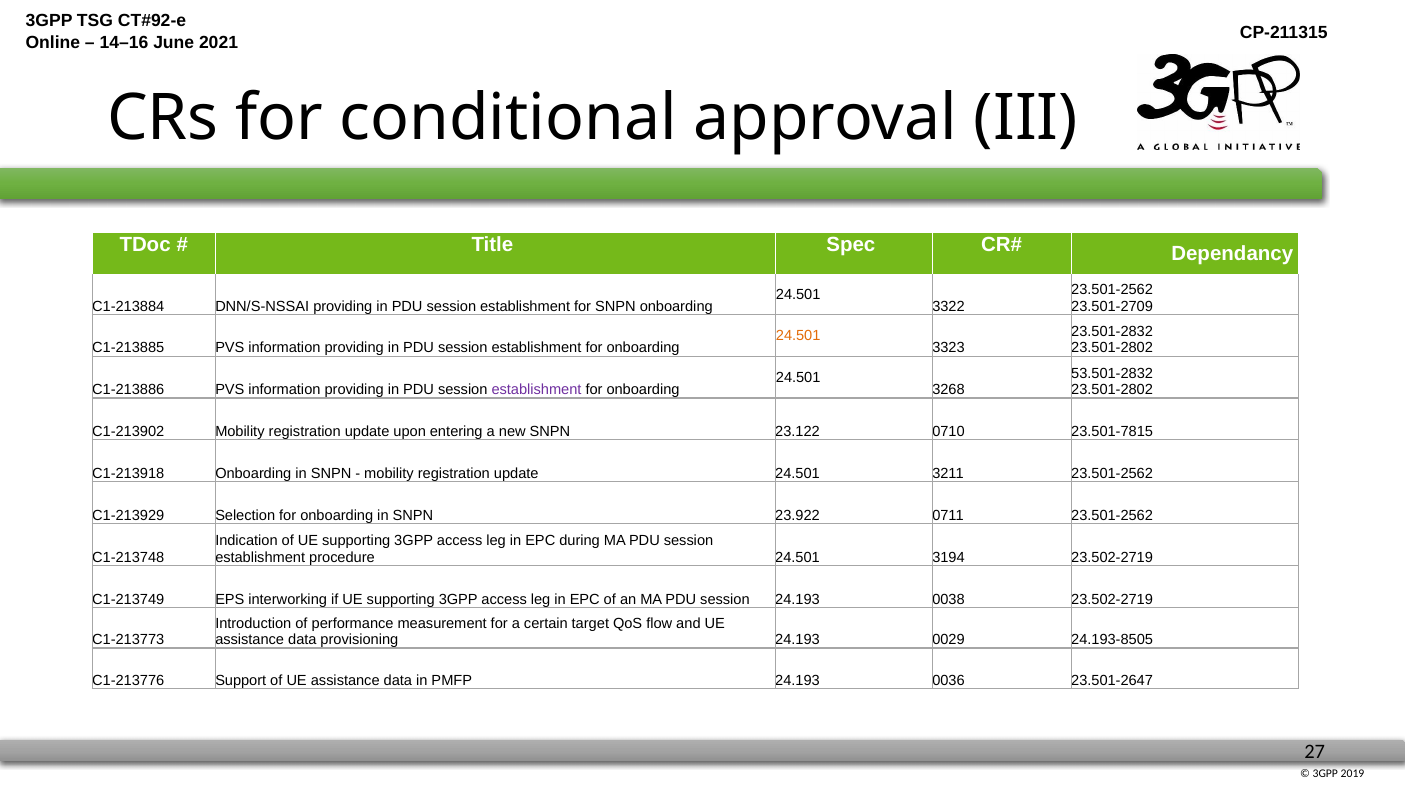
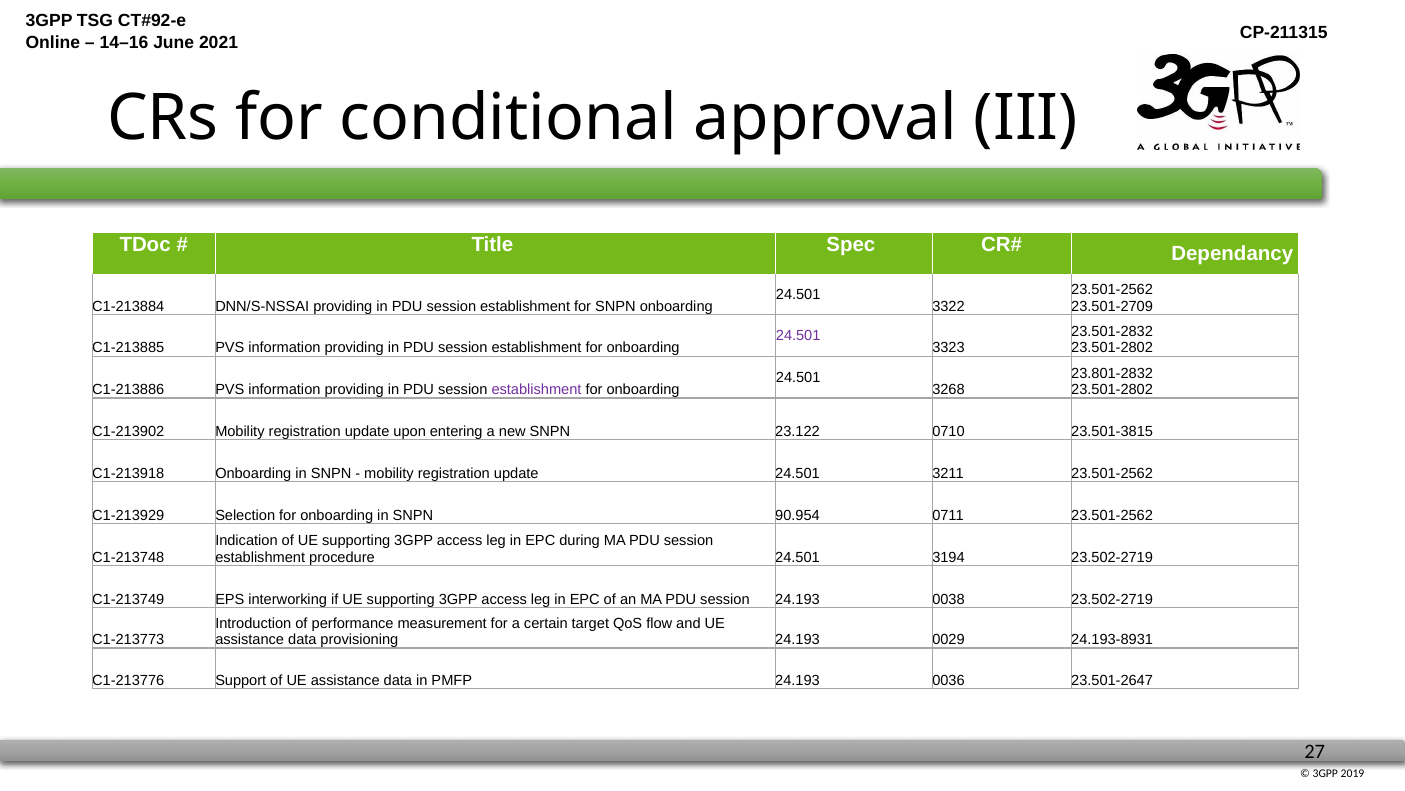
24.501 at (798, 335) colour: orange -> purple
53.501-2832: 53.501-2832 -> 23.801-2832
23.501-7815: 23.501-7815 -> 23.501-3815
23.922: 23.922 -> 90.954
24.193-8505: 24.193-8505 -> 24.193-8931
